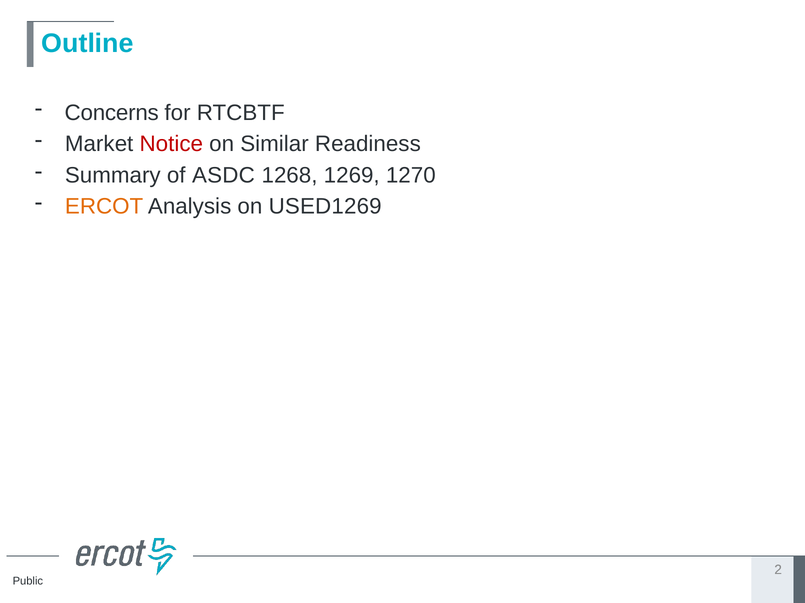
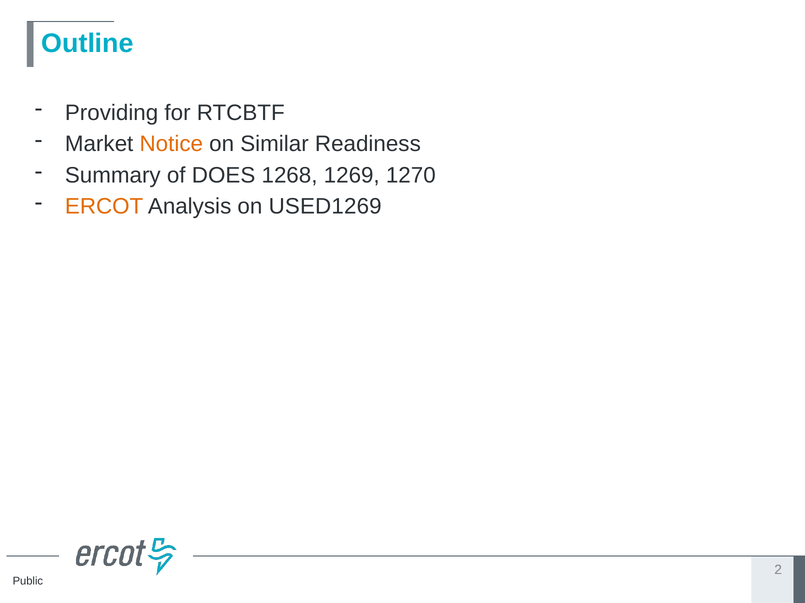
Concerns: Concerns -> Providing
Notice colour: red -> orange
ASDC: ASDC -> DOES
